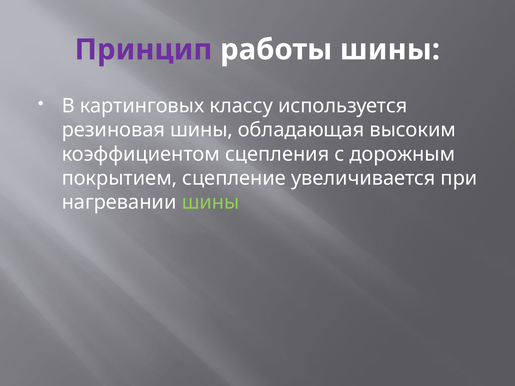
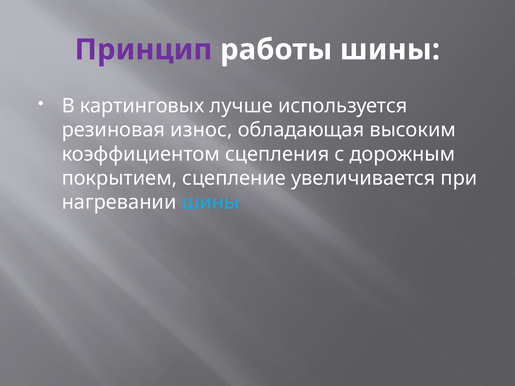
классу: классу -> лучше
резиновая шины: шины -> износ
шины at (211, 202) colour: light green -> light blue
